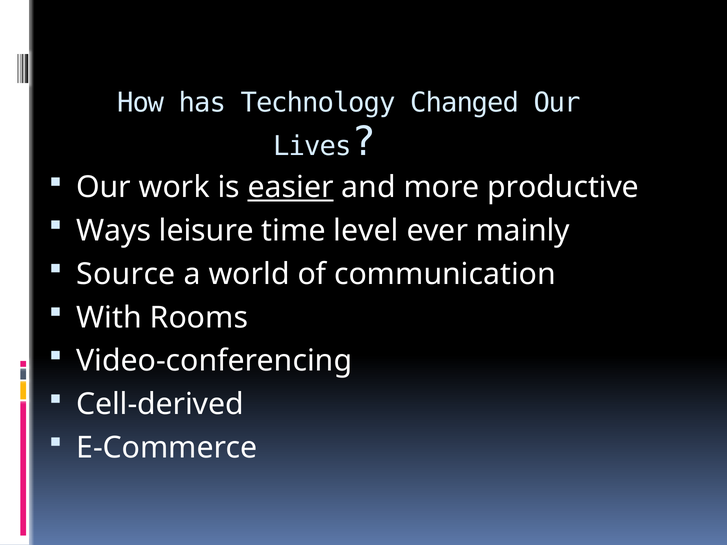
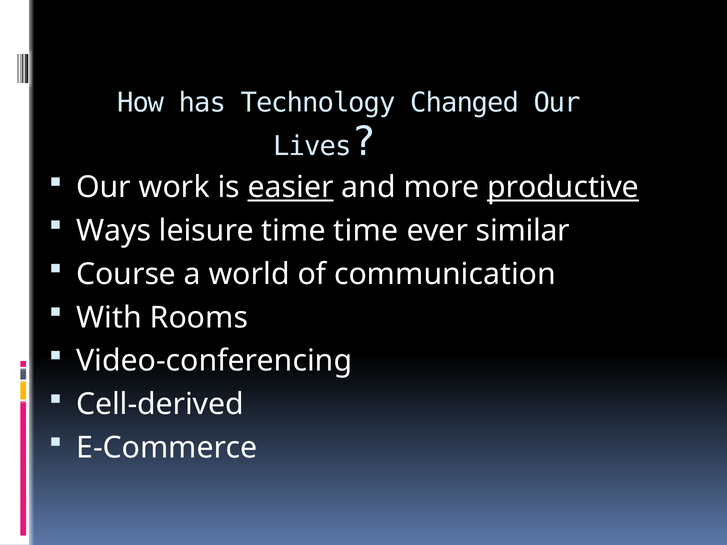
productive underline: none -> present
time level: level -> time
mainly: mainly -> similar
Source: Source -> Course
